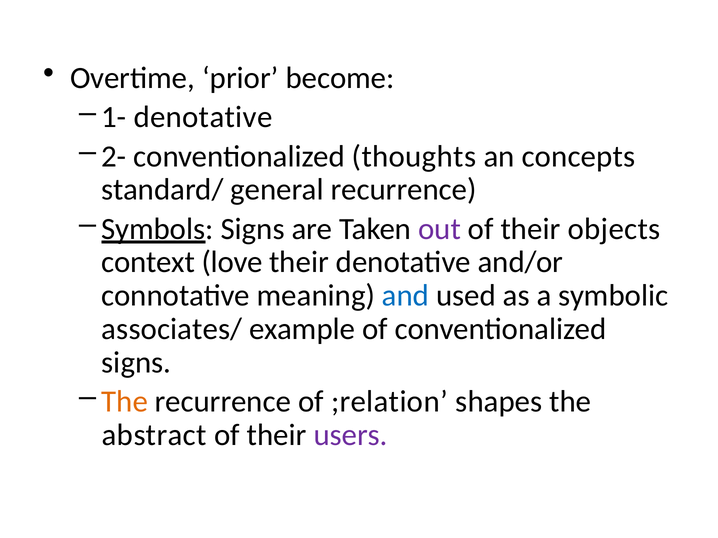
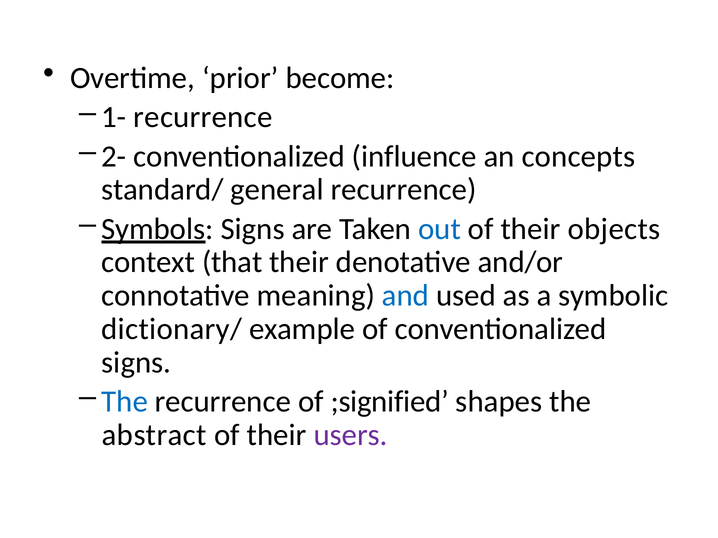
1- denotative: denotative -> recurrence
thoughts: thoughts -> influence
out colour: purple -> blue
love: love -> that
associates/: associates/ -> dictionary/
The at (125, 402) colour: orange -> blue
;relation: ;relation -> ;signified
